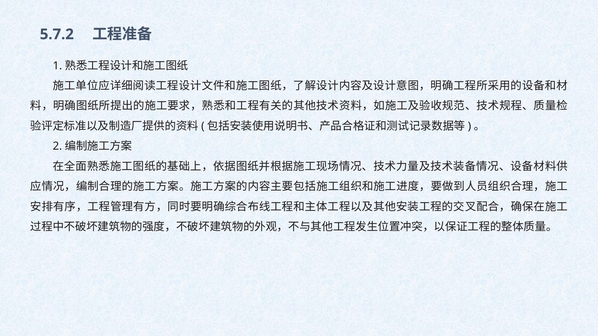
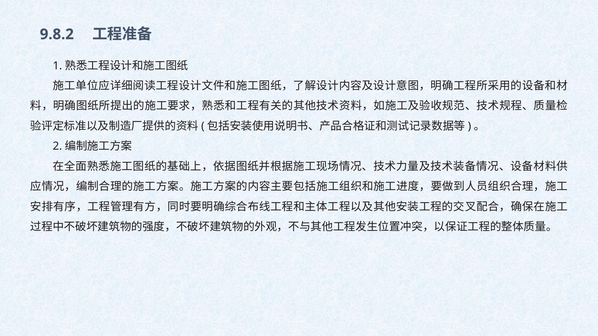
5.7.2: 5.7.2 -> 9.8.2
